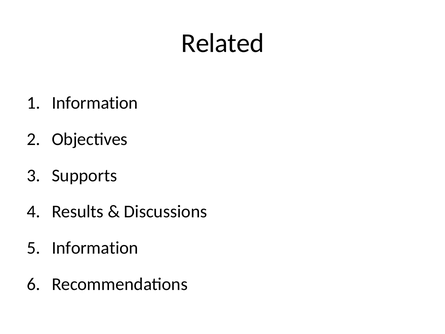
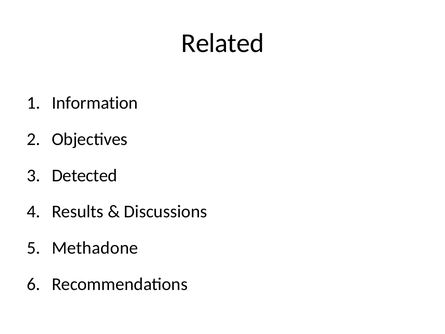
Supports: Supports -> Detected
Information at (95, 248): Information -> Methadone
